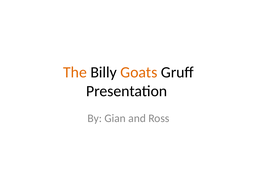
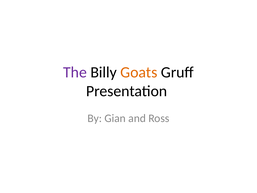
The colour: orange -> purple
